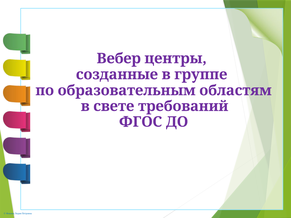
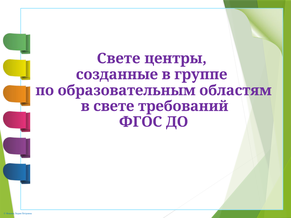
Вебер at (119, 59): Вебер -> Свете
